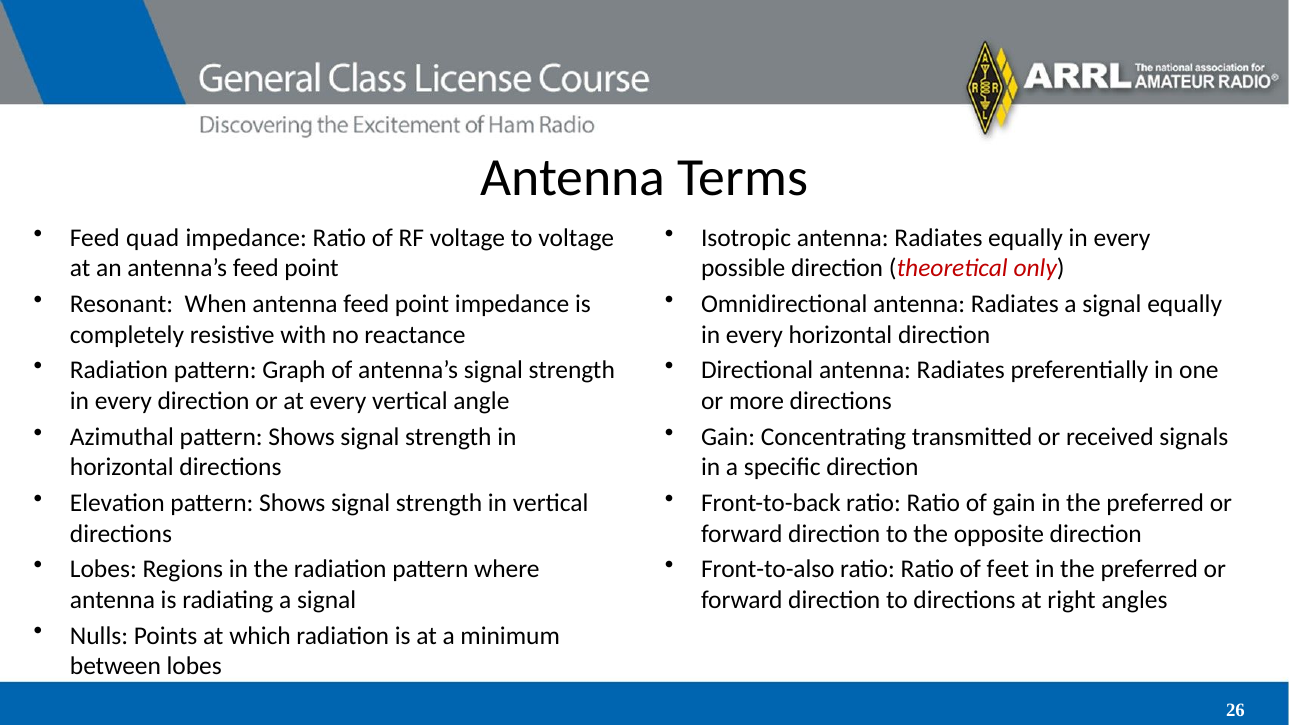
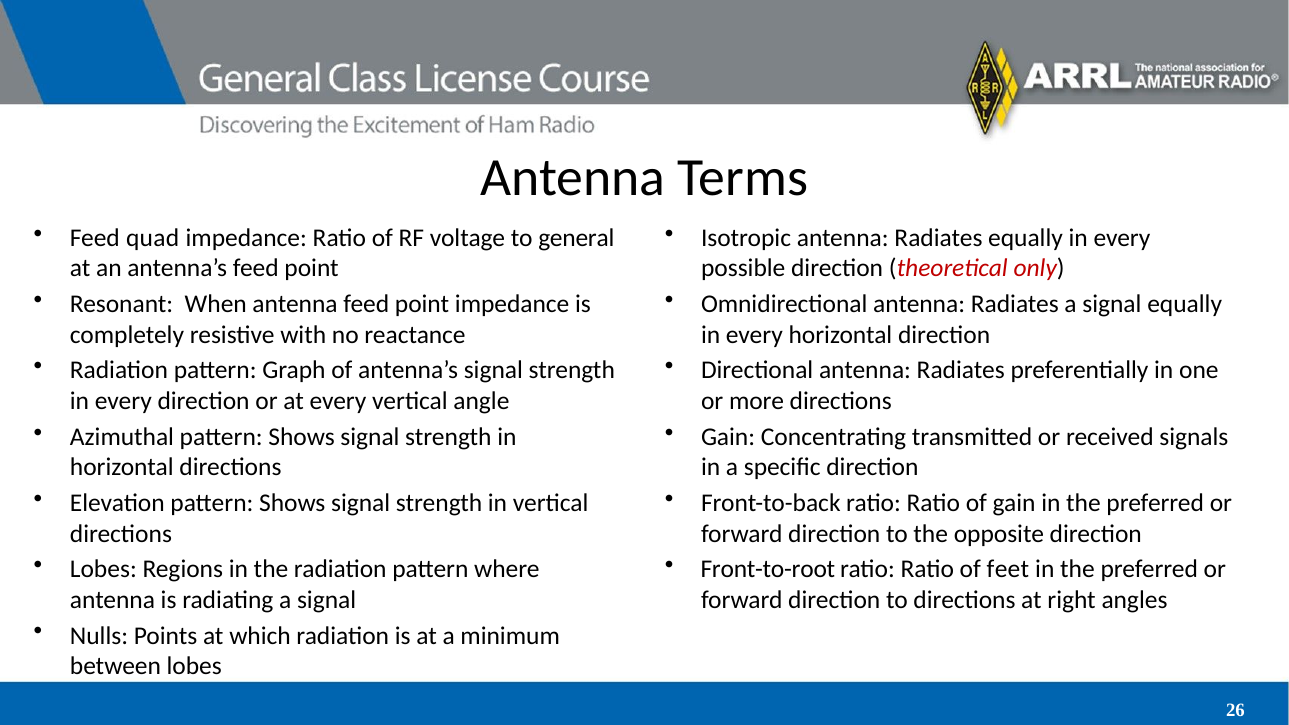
to voltage: voltage -> general
Front-to-also: Front-to-also -> Front-to-root
